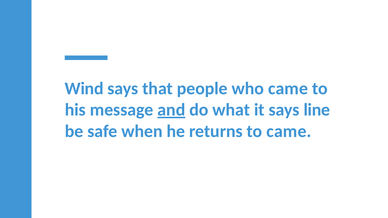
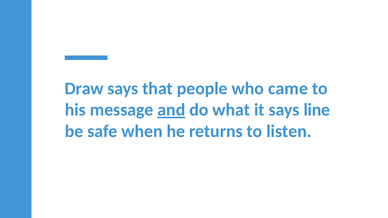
Wind: Wind -> Draw
to came: came -> listen
